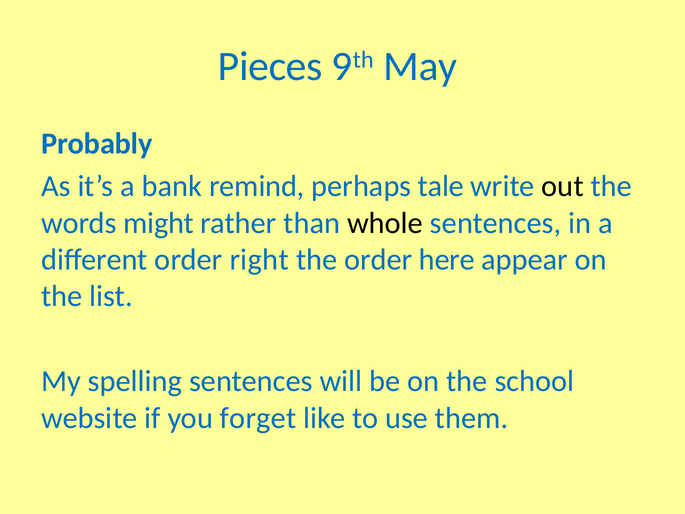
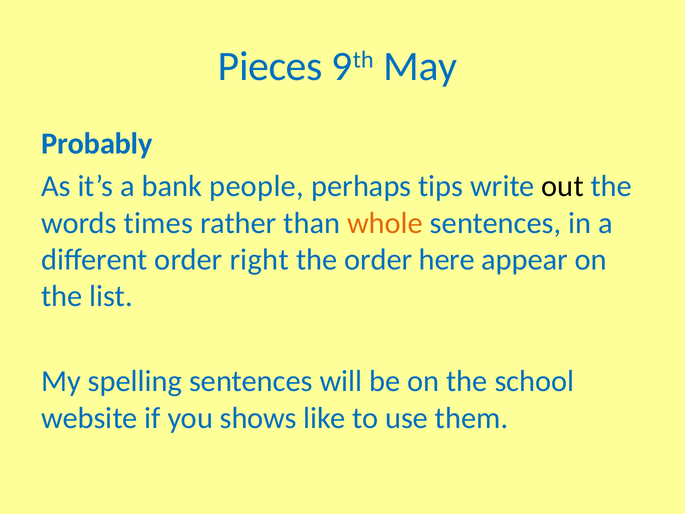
remind: remind -> people
tale: tale -> tips
might: might -> times
whole colour: black -> orange
forget: forget -> shows
